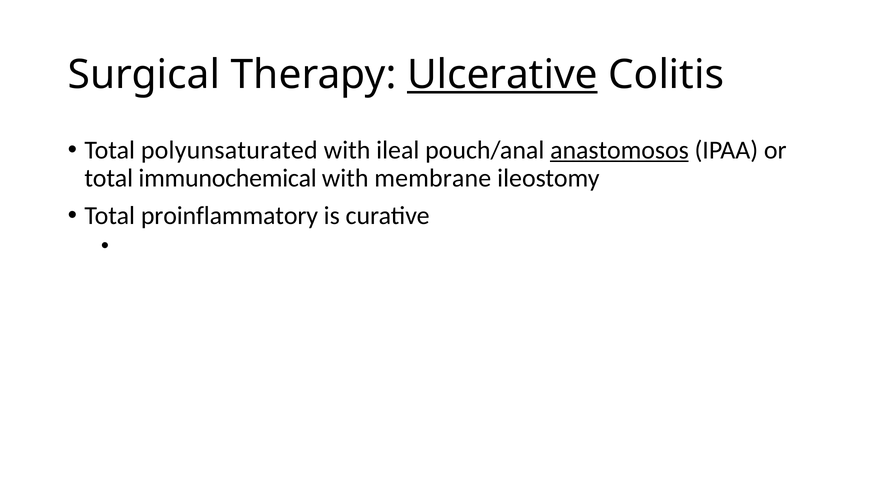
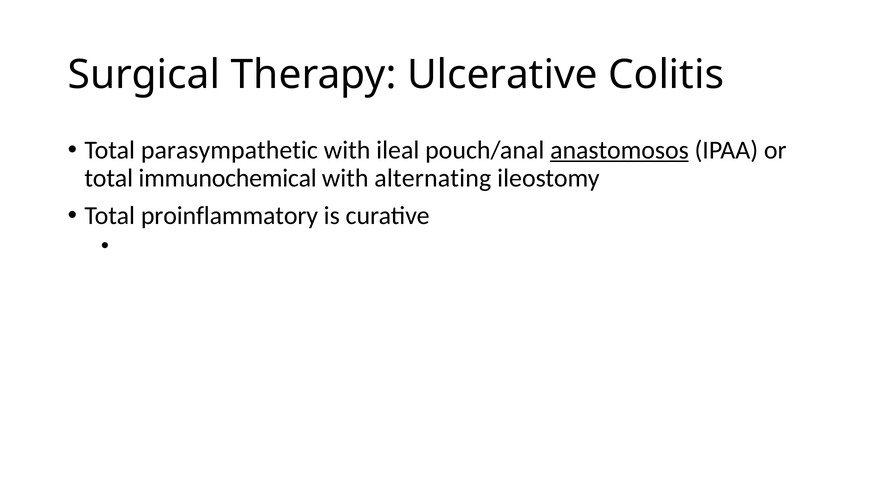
Ulcerative underline: present -> none
polyunsaturated: polyunsaturated -> parasympathetic
membrane: membrane -> alternating
